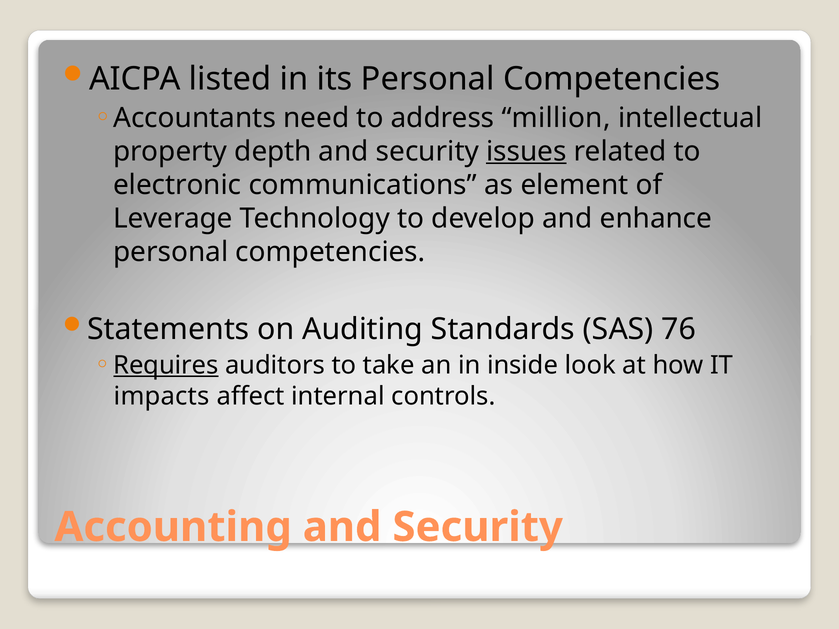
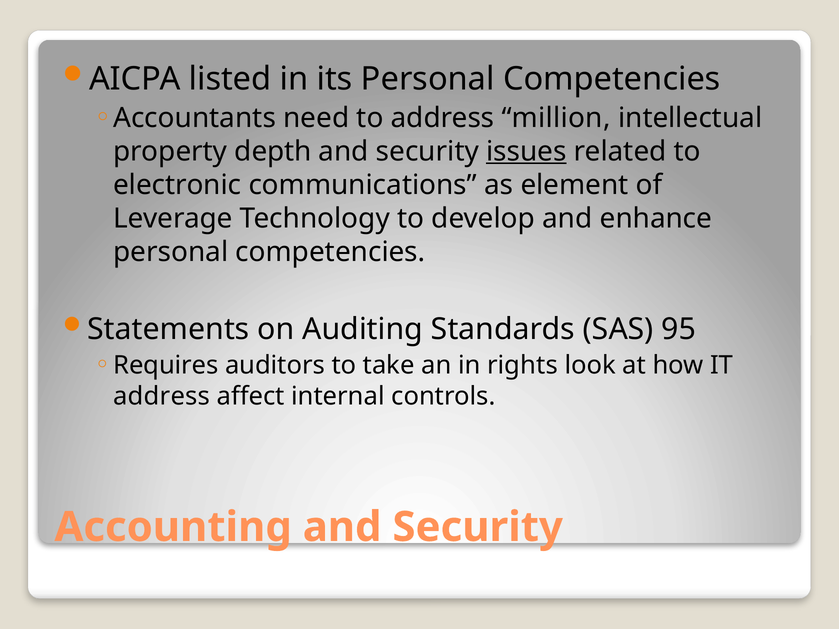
76: 76 -> 95
Requires underline: present -> none
inside: inside -> rights
impacts at (162, 396): impacts -> address
